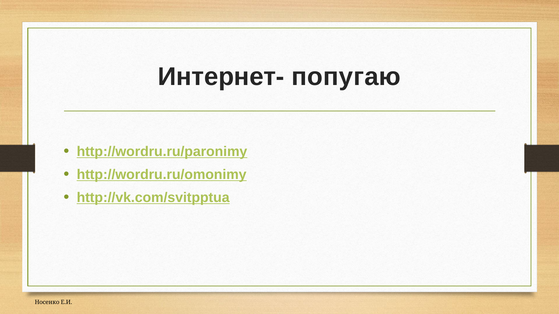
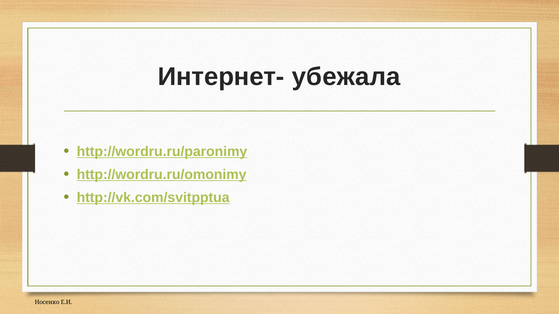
попугаю: попугаю -> убежала
